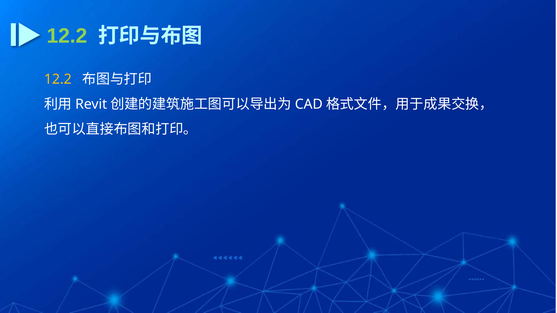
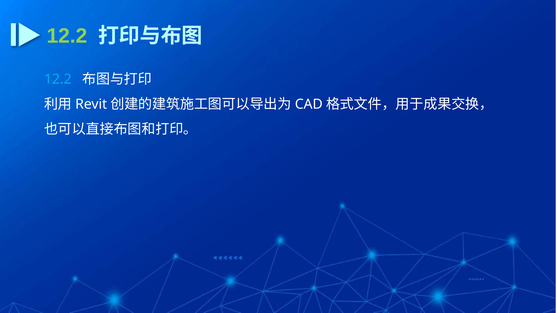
12.2 at (58, 79) colour: yellow -> light blue
